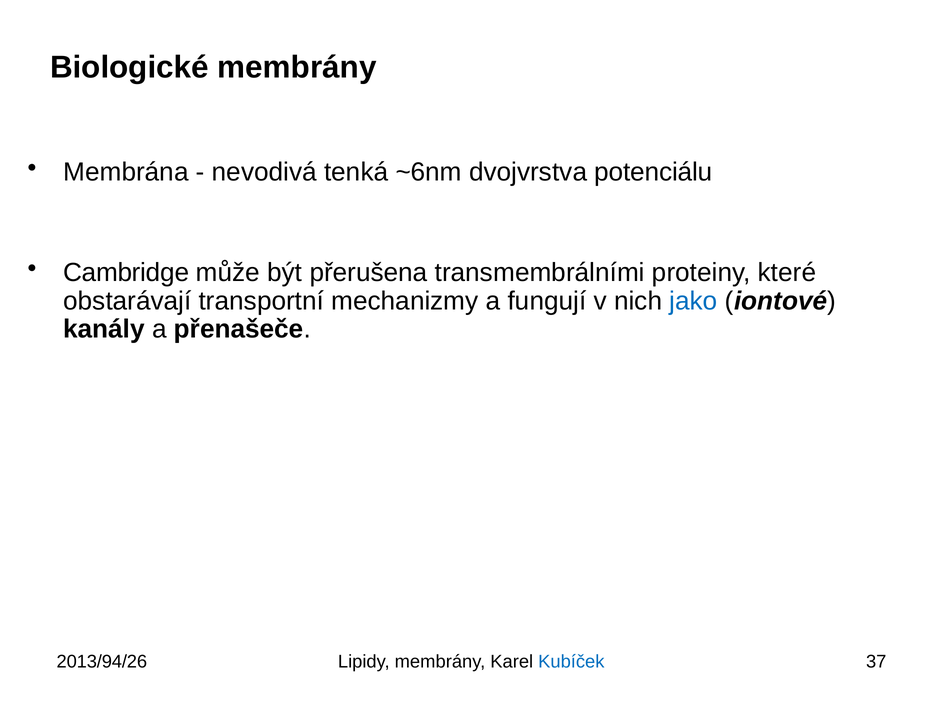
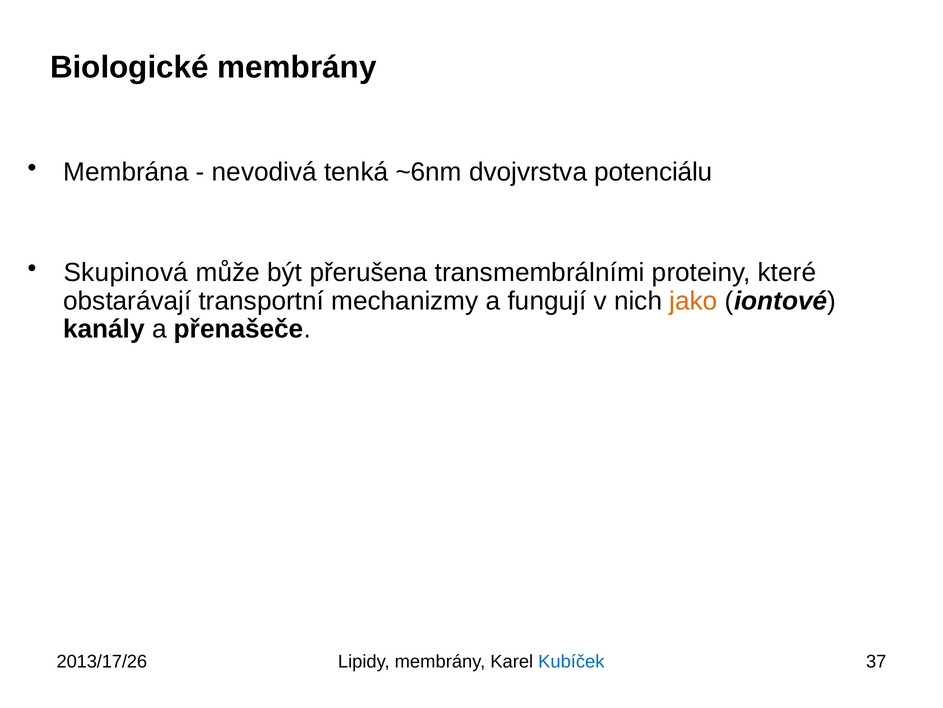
Cambridge: Cambridge -> Skupinová
jako colour: blue -> orange
2013/94/26: 2013/94/26 -> 2013/17/26
